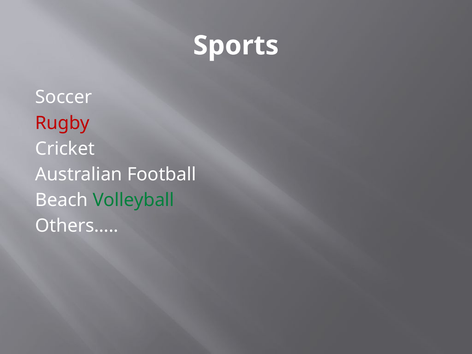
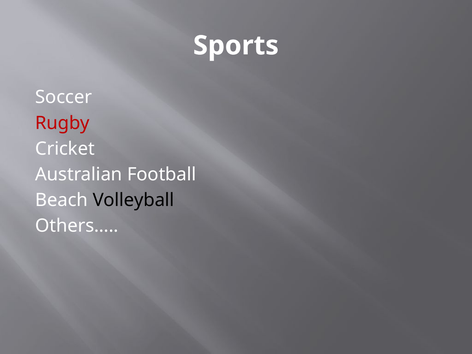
Volleyball colour: green -> black
